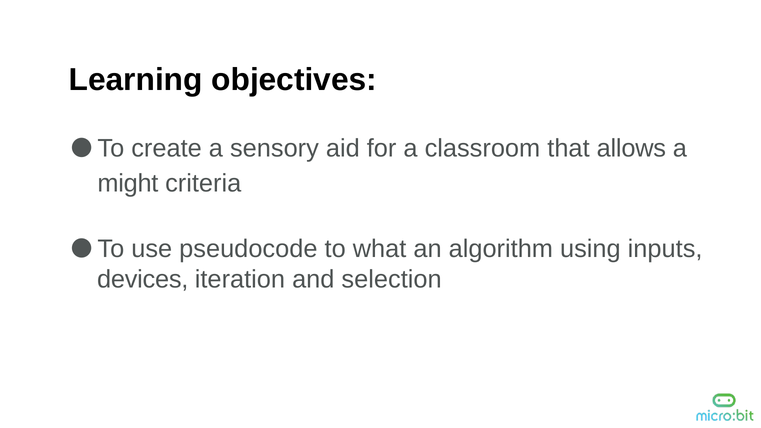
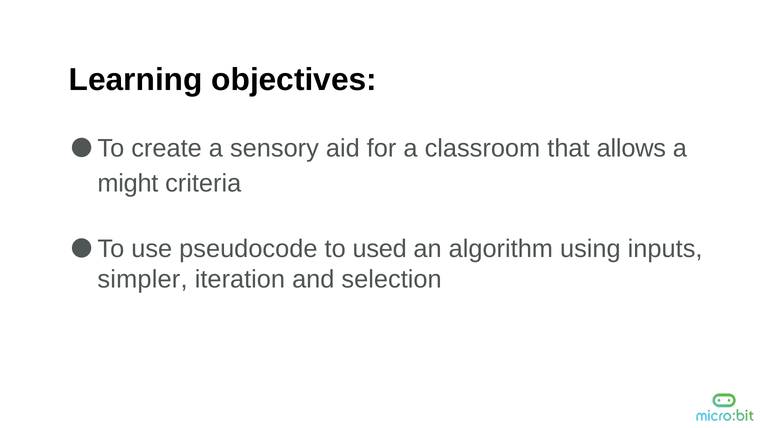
what: what -> used
devices: devices -> simpler
